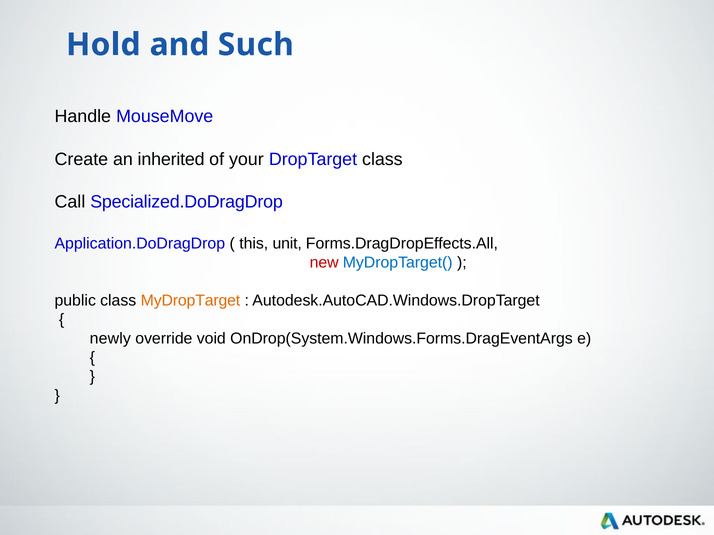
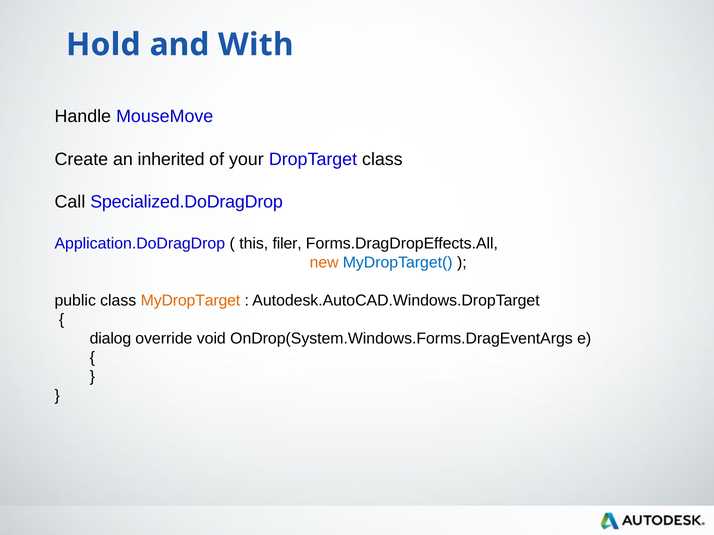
Such: Such -> With
unit: unit -> filer
new colour: red -> orange
newly: newly -> dialog
